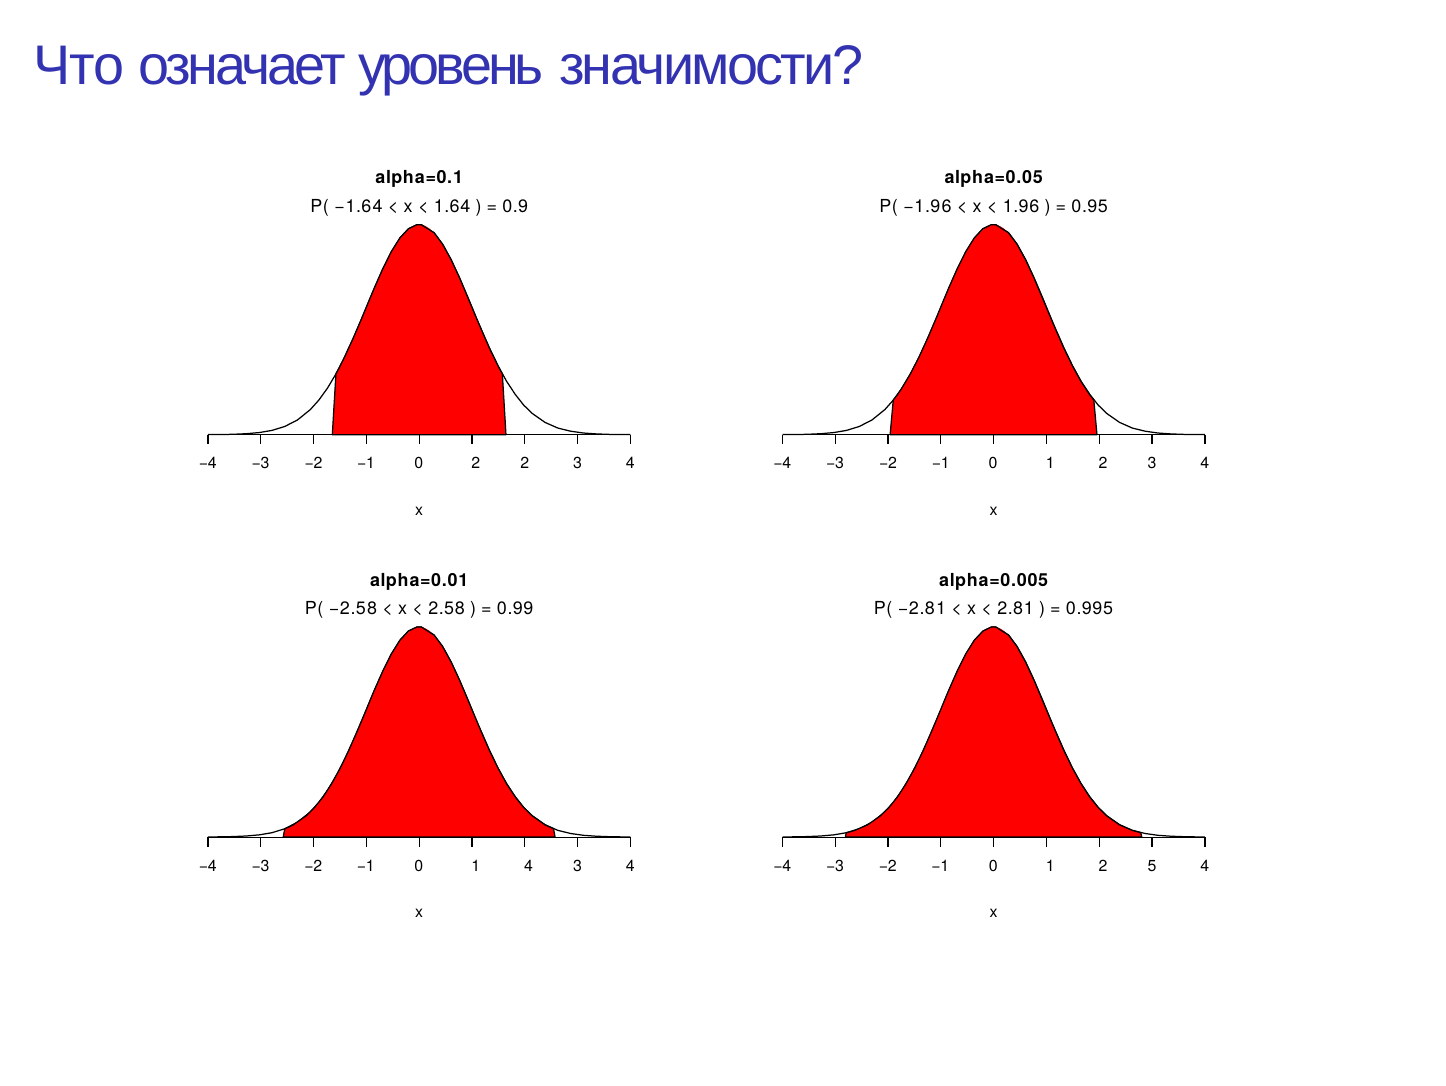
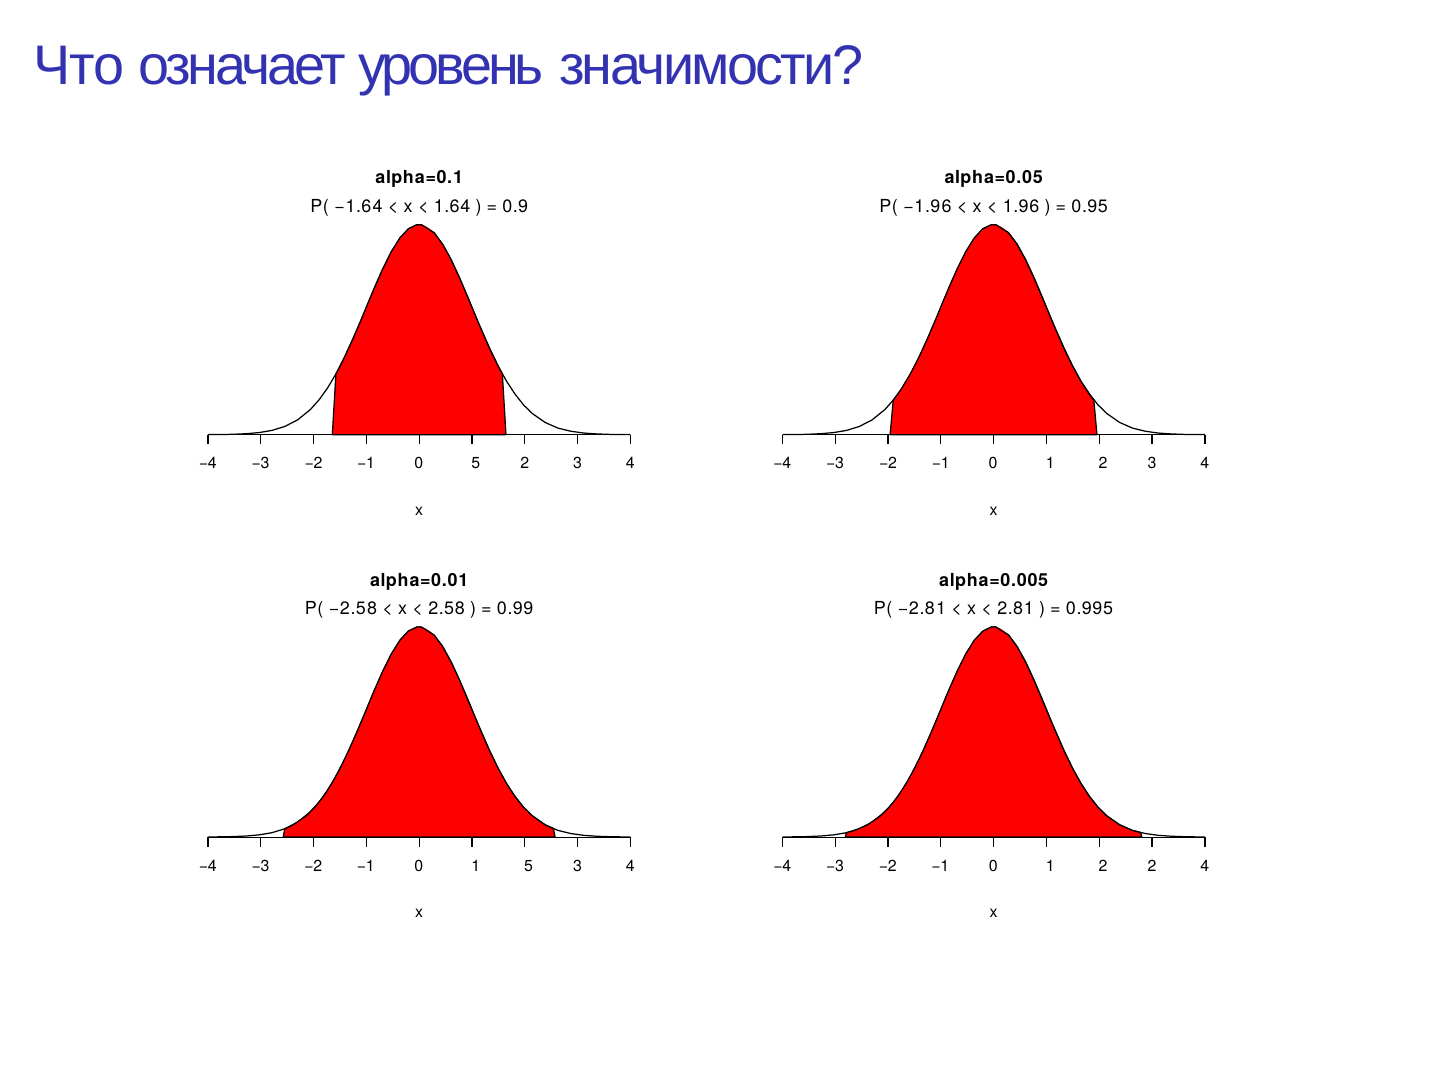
0 2: 2 -> 5
1 4: 4 -> 5
2 5: 5 -> 2
